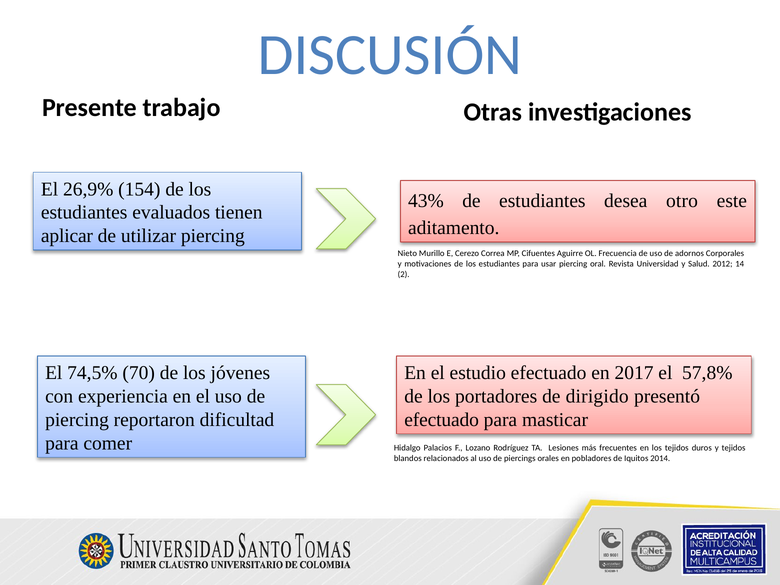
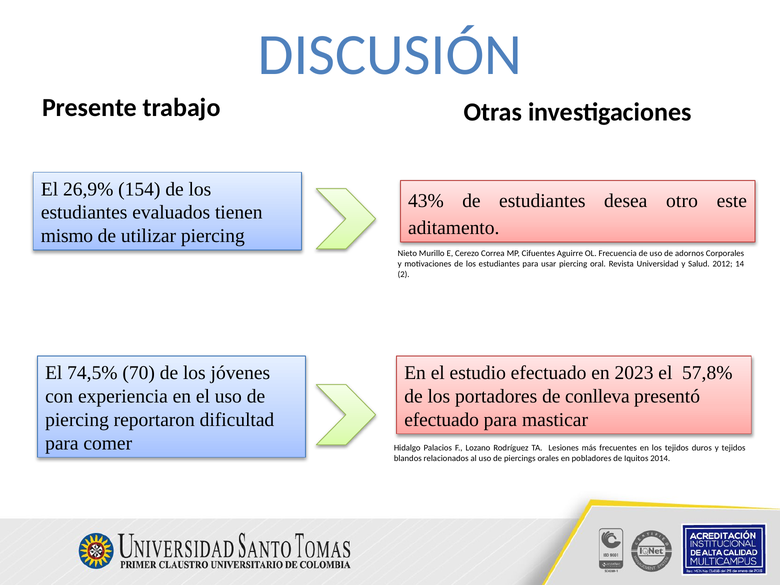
aplicar: aplicar -> mismo
2017: 2017 -> 2023
dirigido: dirigido -> conlleva
